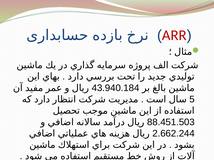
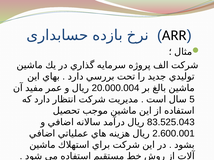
ARR at (174, 35) colour: red -> black
43.940.184: 43.940.184 -> 20.000.004
88.451.503: 88.451.503 -> 83.525.043
2.662.244: 2.662.244 -> 2.600.001
